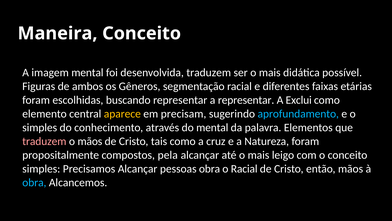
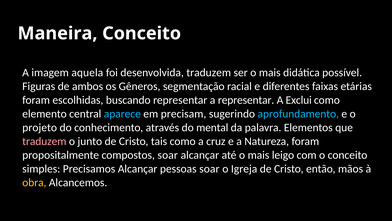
imagem mental: mental -> aquela
aparece colour: yellow -> light blue
simples at (40, 127): simples -> projeto
o mãos: mãos -> junto
compostos pela: pela -> soar
pessoas obra: obra -> soar
o Racial: Racial -> Igreja
obra at (34, 182) colour: light blue -> yellow
